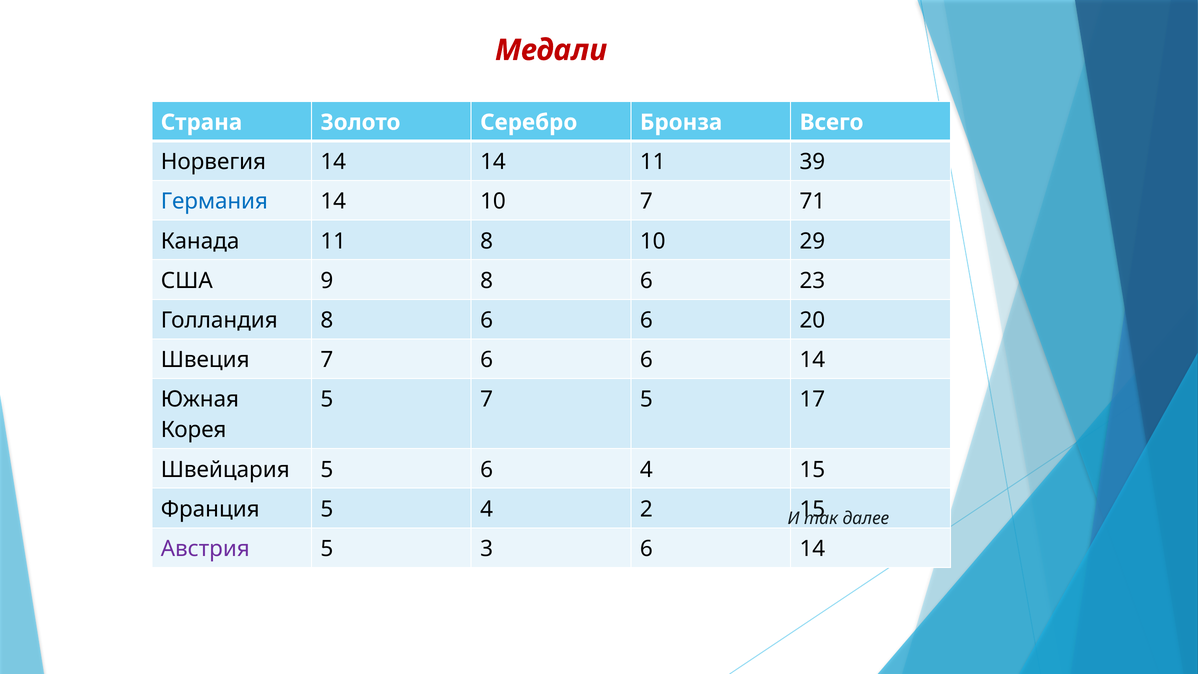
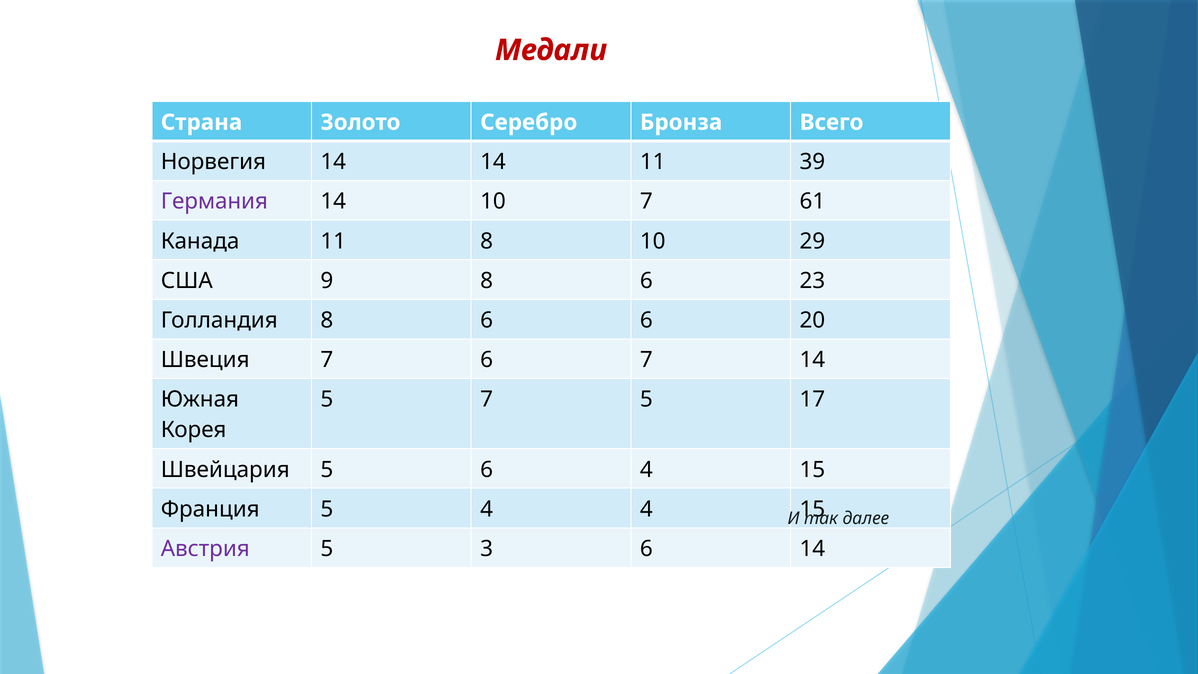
Германия colour: blue -> purple
71: 71 -> 61
7 6 6: 6 -> 7
4 2: 2 -> 4
